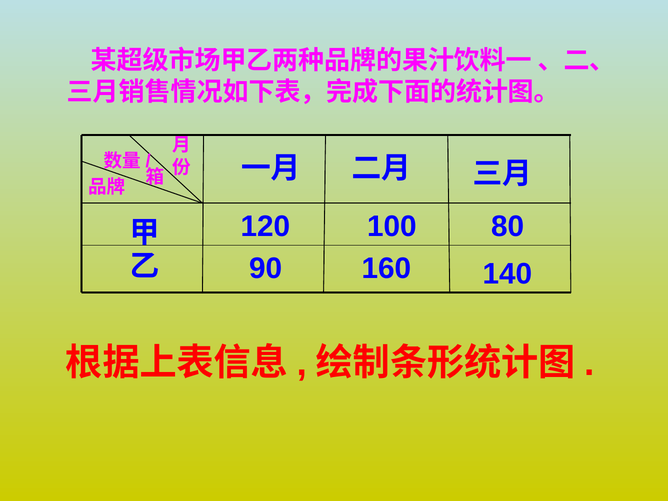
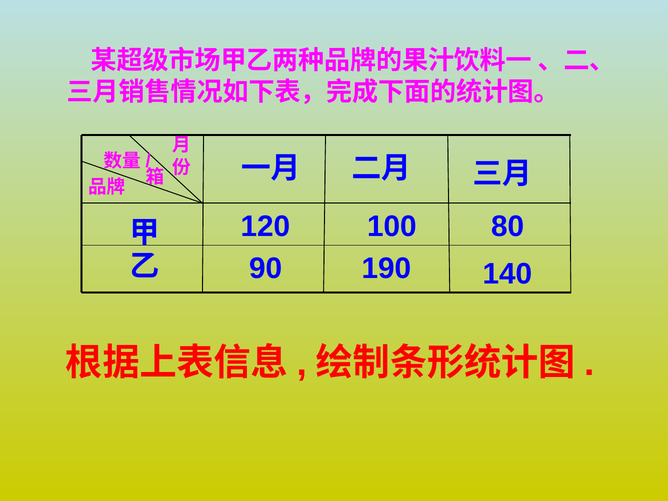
160: 160 -> 190
